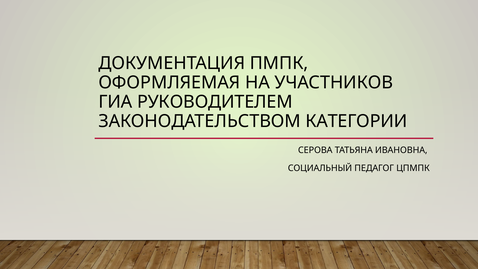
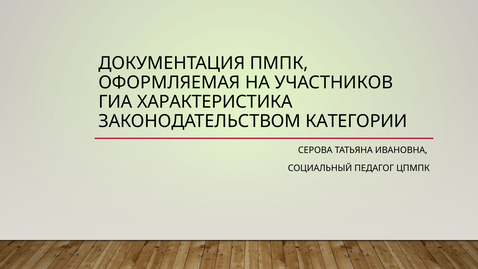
РУКОВОДИТЕЛЕМ: РУКОВОДИТЕЛЕМ -> ХАРАКТЕРИСТИКА
